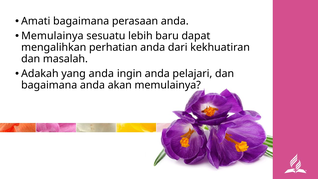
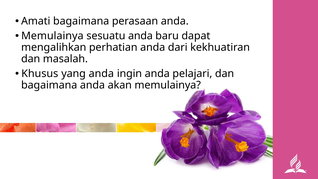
sesuatu lebih: lebih -> anda
Adakah: Adakah -> Khusus
